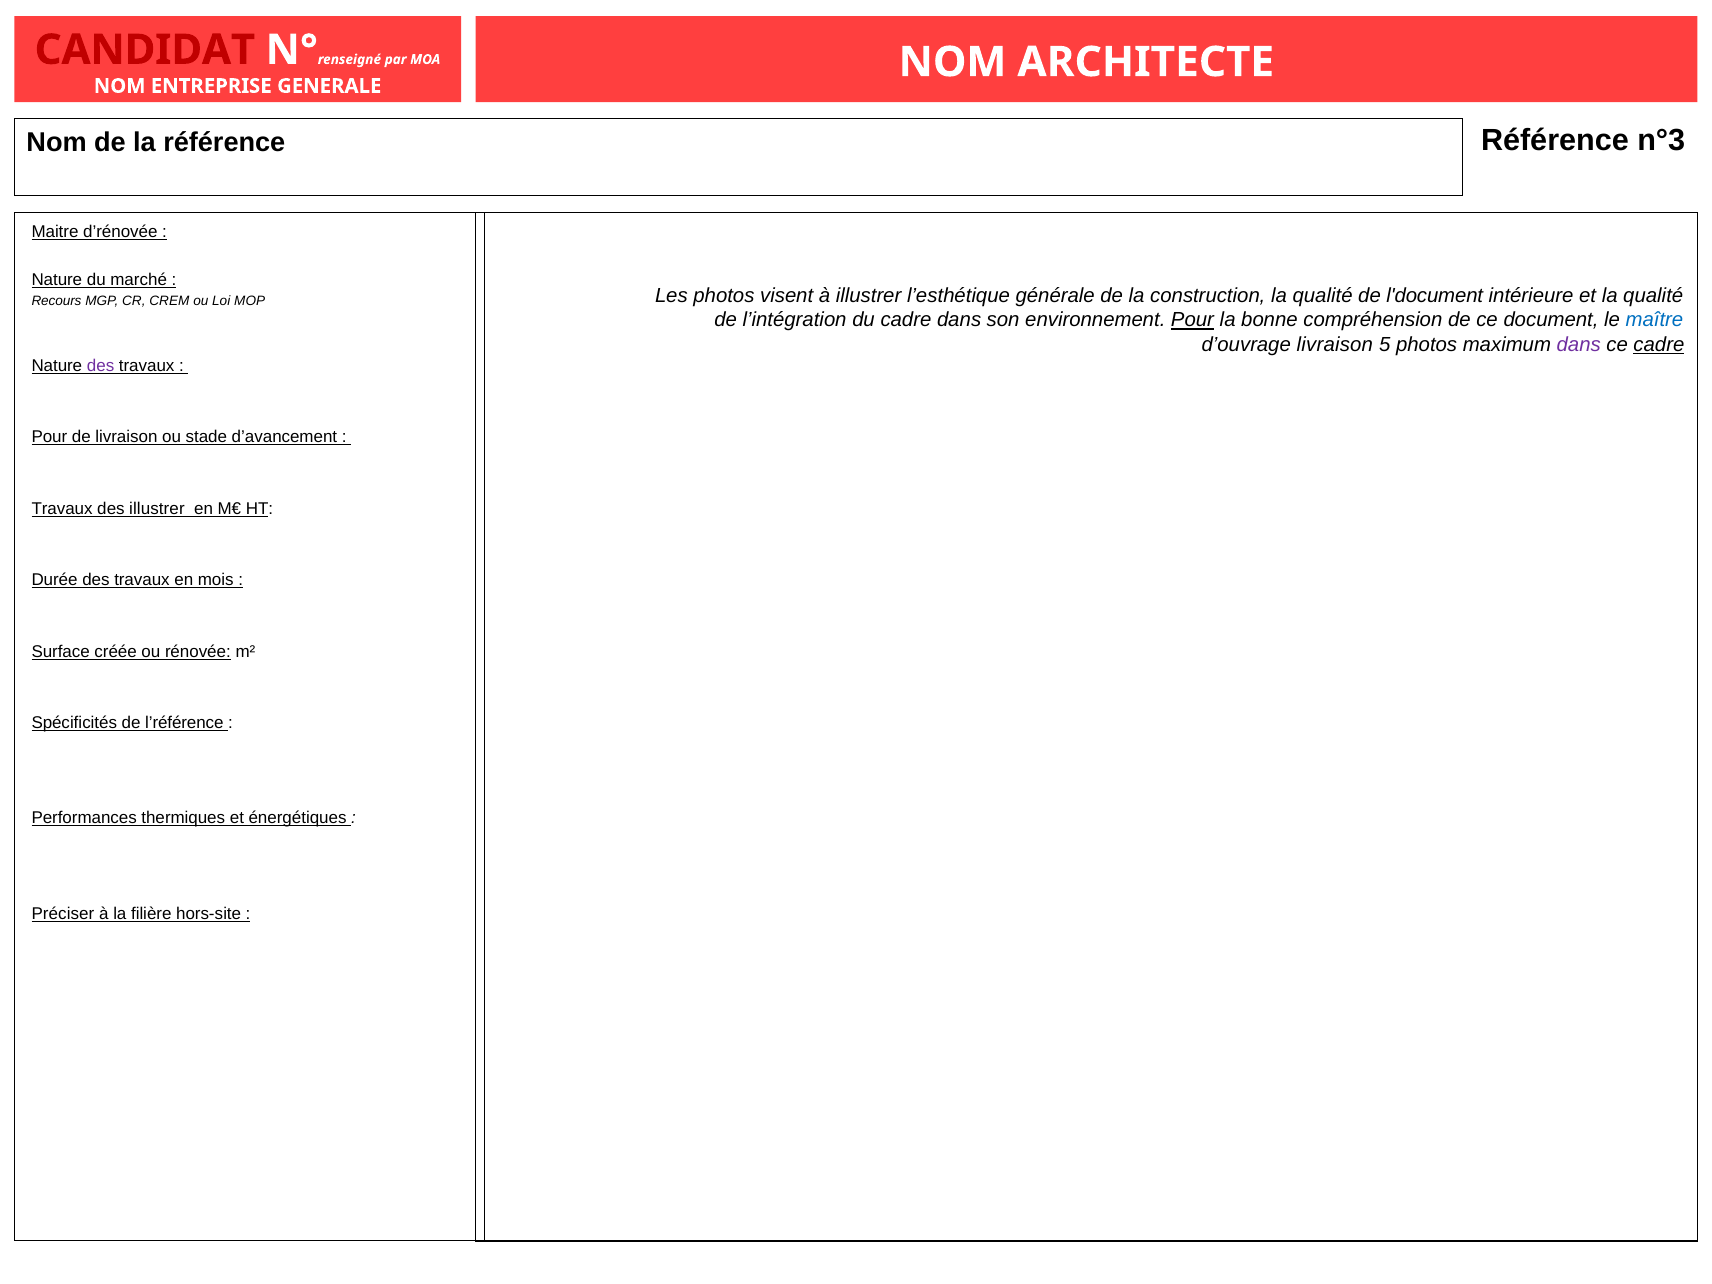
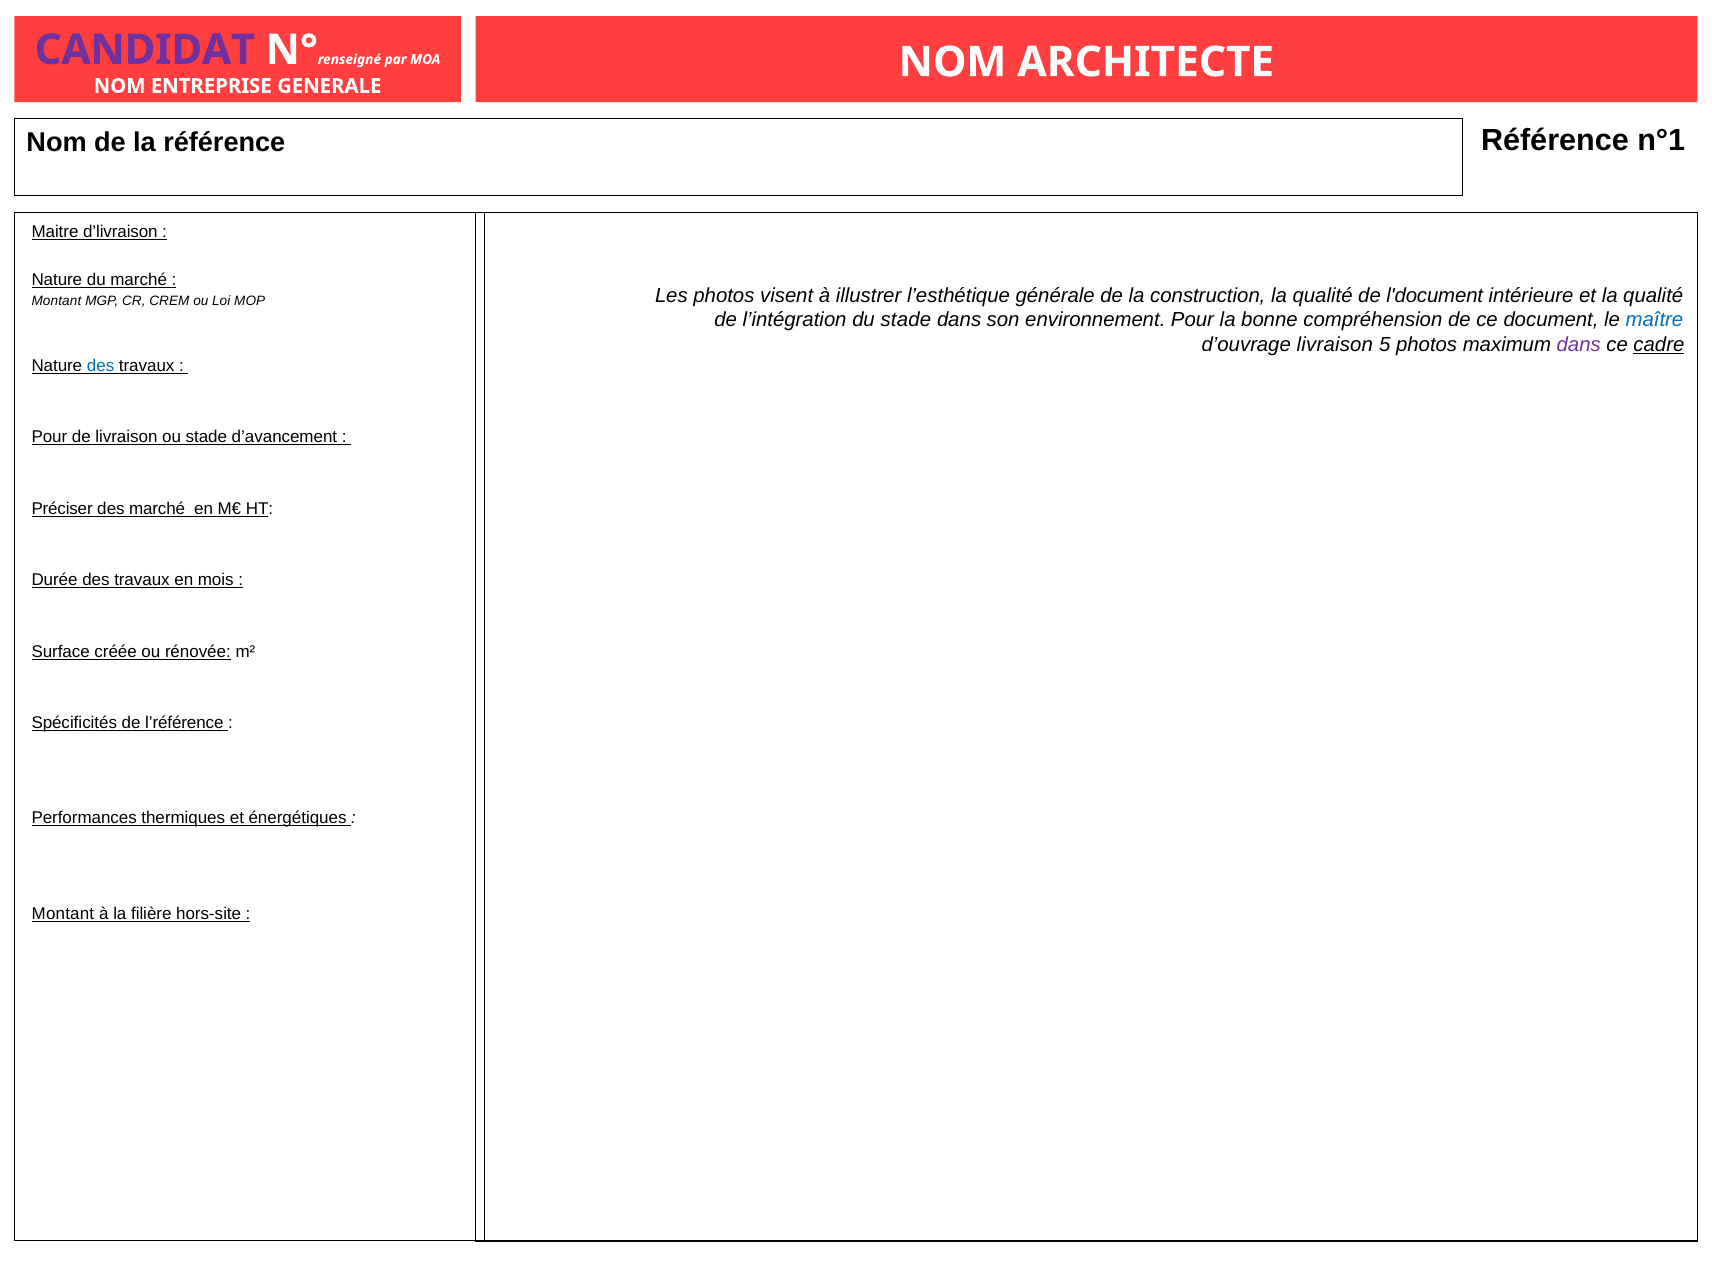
CANDIDAT colour: red -> purple
n°3: n°3 -> n°1
d’rénovée: d’rénovée -> d’livraison
Recours at (57, 301): Recours -> Montant
du cadre: cadre -> stade
Pour at (1192, 320) underline: present -> none
des at (101, 366) colour: purple -> blue
Travaux at (62, 509): Travaux -> Préciser
des illustrer: illustrer -> marché
Préciser at (63, 914): Préciser -> Montant
